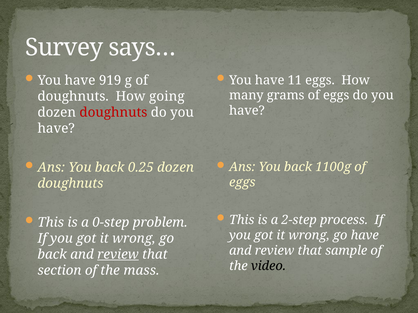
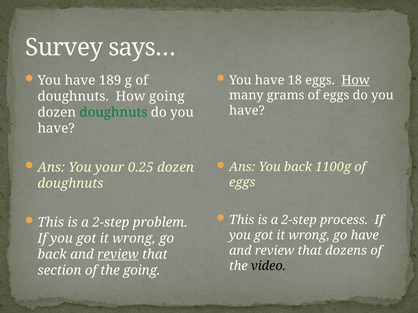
11: 11 -> 18
How at (356, 80) underline: none -> present
919: 919 -> 189
doughnuts at (113, 113) colour: red -> green
back at (110, 168): back -> your
0-step at (111, 223): 0-step -> 2-step
sample: sample -> dozens
the mass: mass -> going
